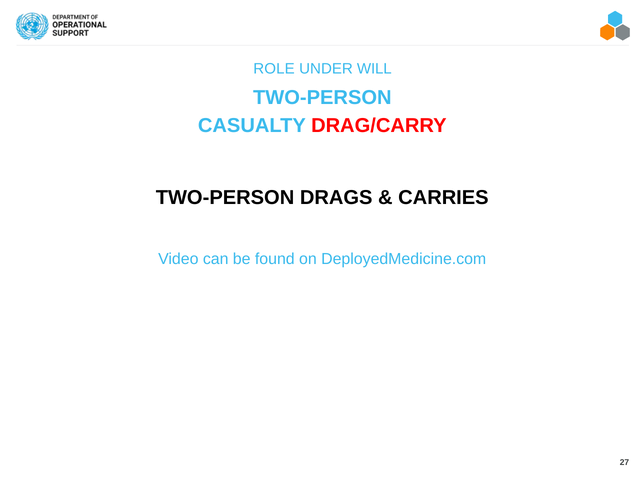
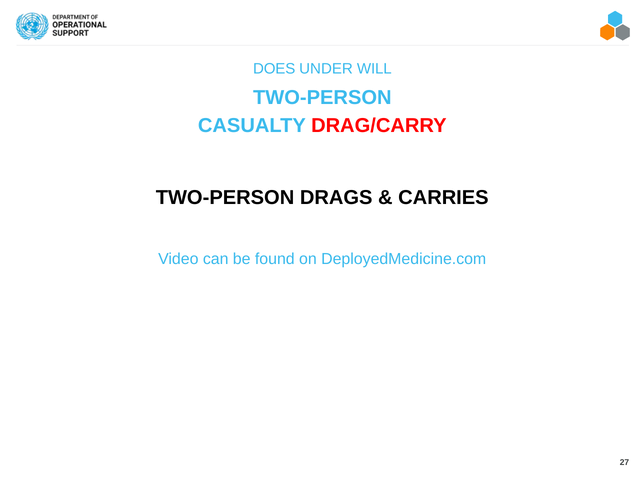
ROLE: ROLE -> DOES
